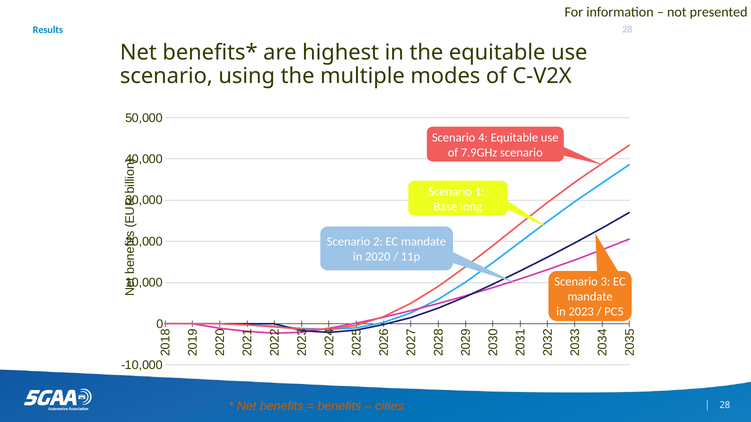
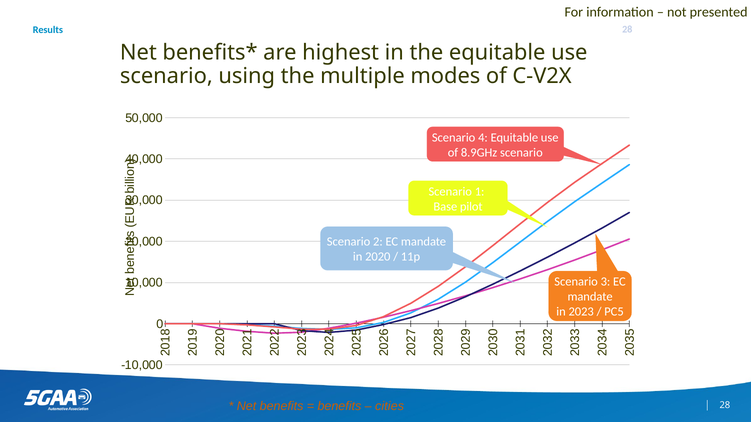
7.9GHz: 7.9GHz -> 8.9GHz
long: long -> pilot
